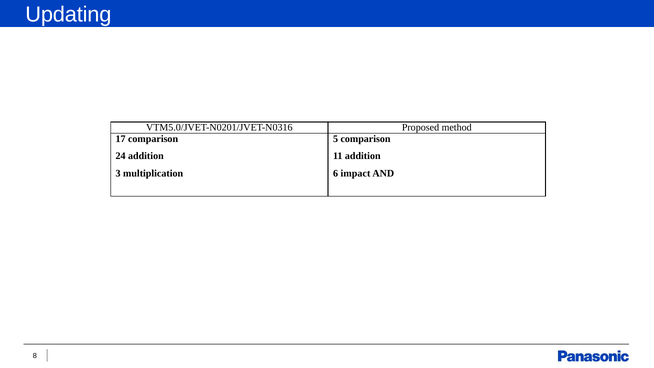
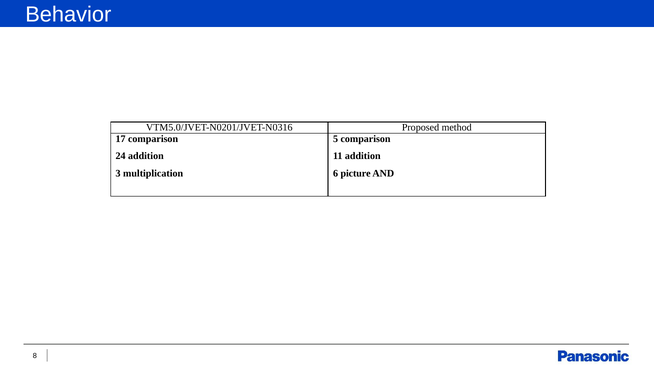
Updating: Updating -> Behavior
impact: impact -> picture
